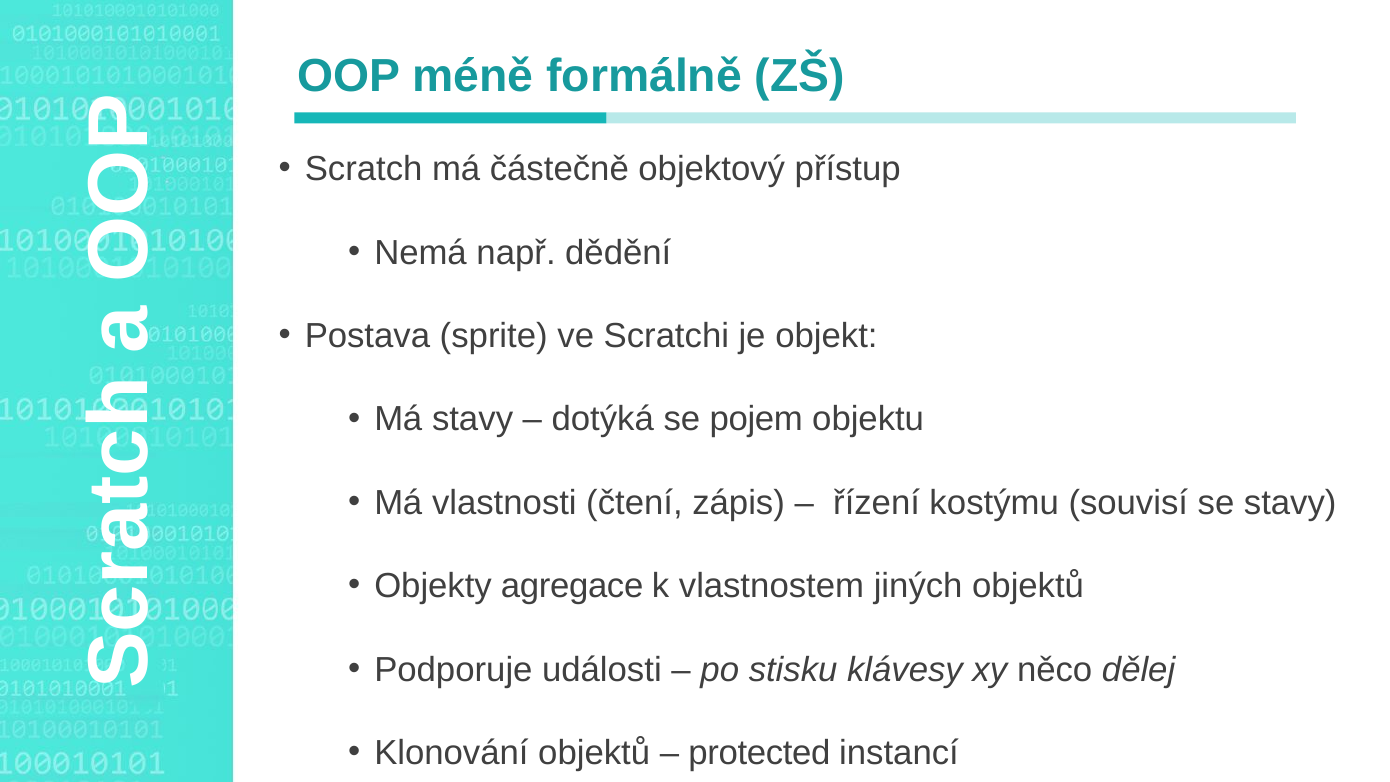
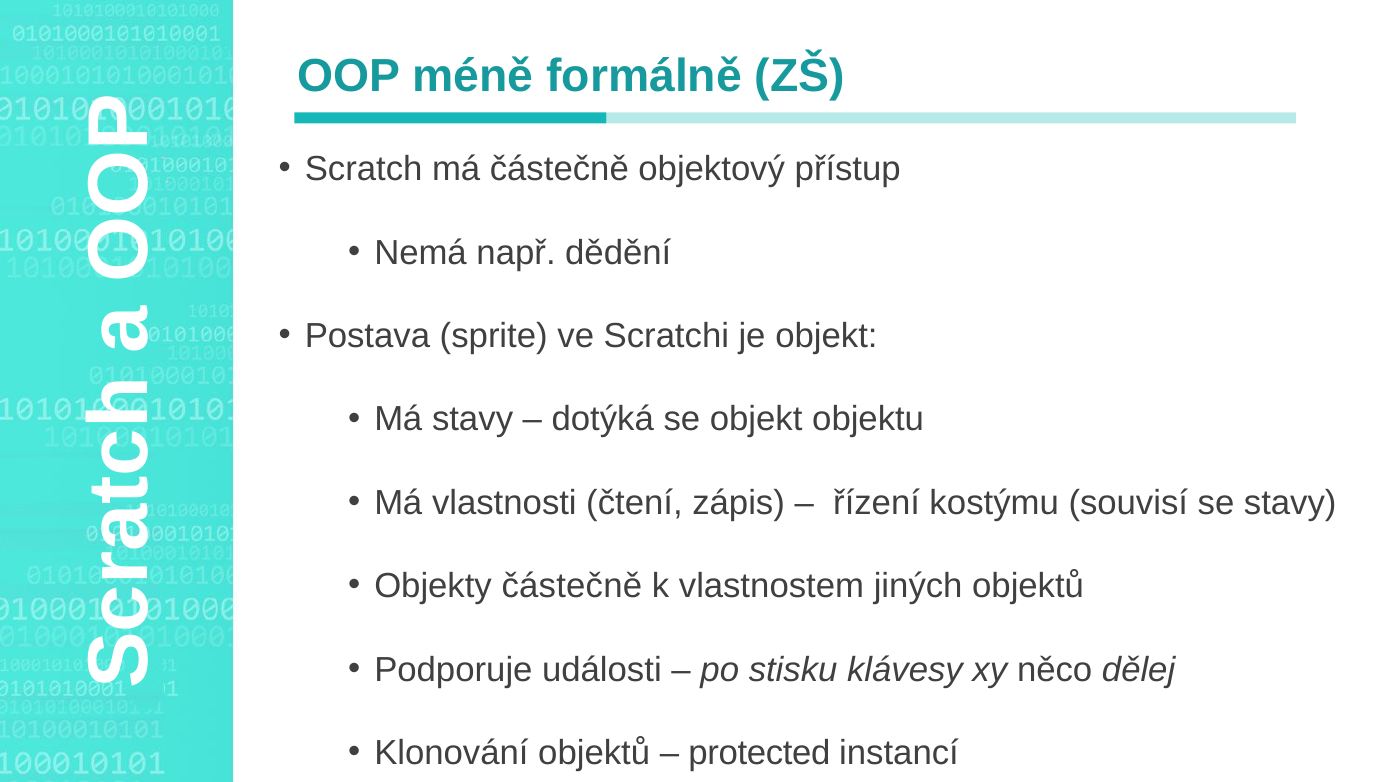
se pojem: pojem -> objekt
Objekty agregace: agregace -> částečně
